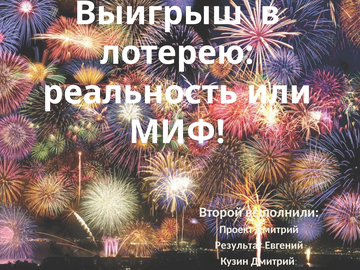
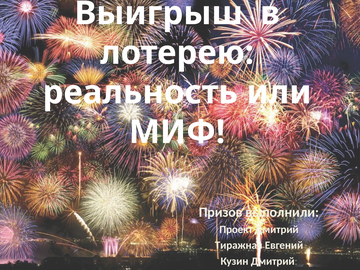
Второй: Второй -> Призов
Результат: Результат -> Тиражная
